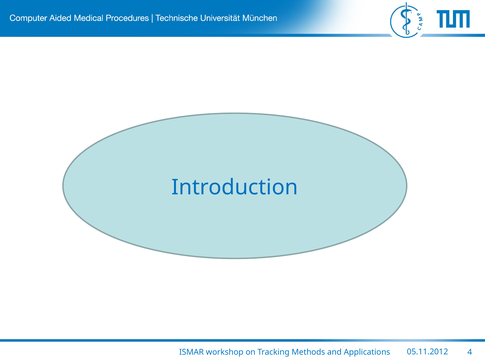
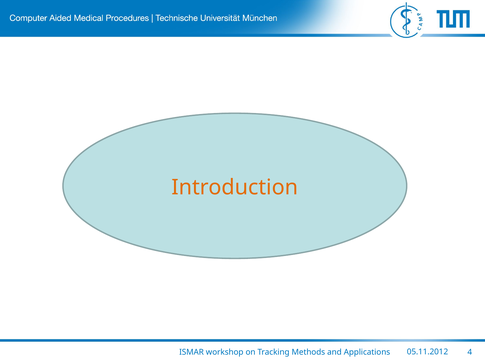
Introduction colour: blue -> orange
